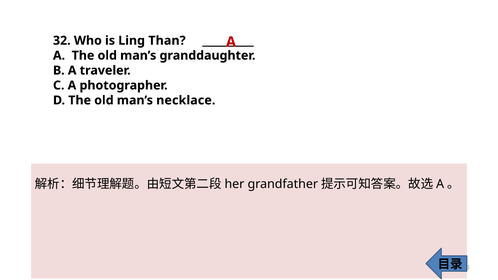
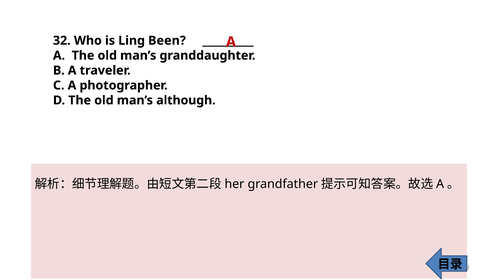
Than: Than -> Been
necklace: necklace -> although
